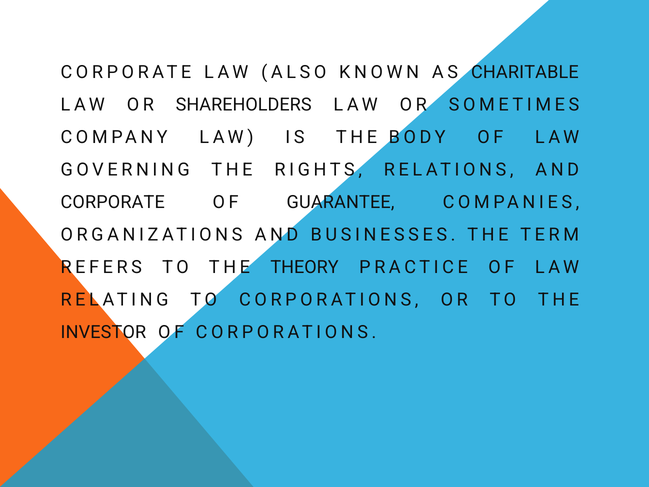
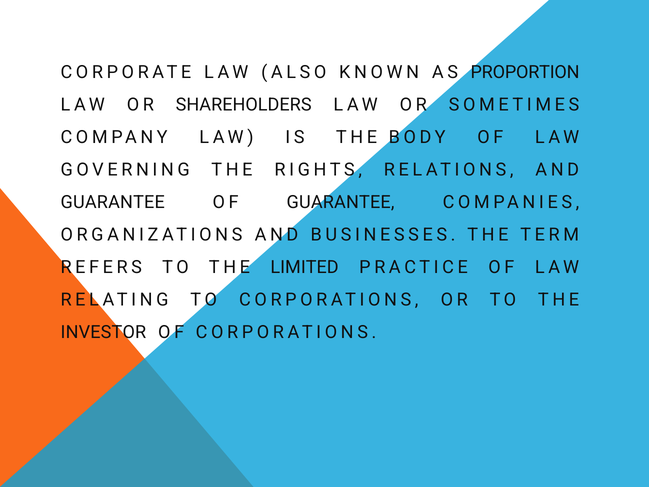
CHARITABLE: CHARITABLE -> PROPORTION
CORPORATE at (113, 202): CORPORATE -> GUARANTEE
THEORY: THEORY -> LIMITED
